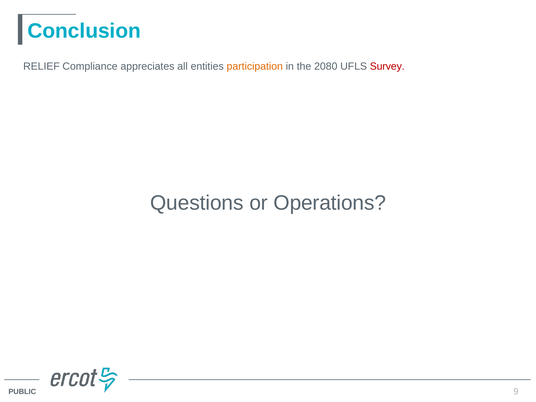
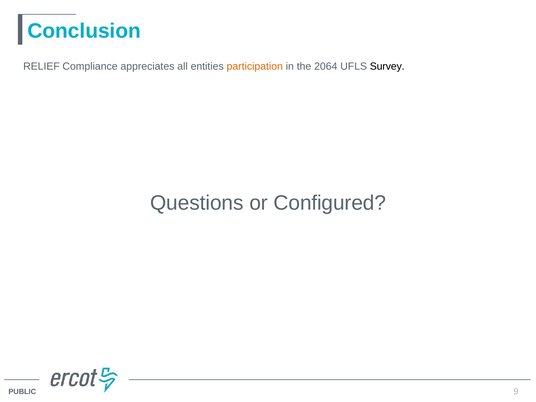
2080: 2080 -> 2064
Survey colour: red -> black
Operations: Operations -> Configured
